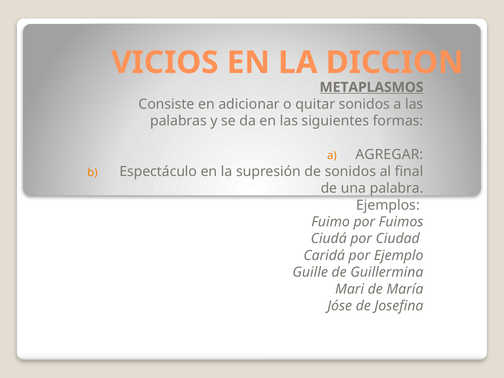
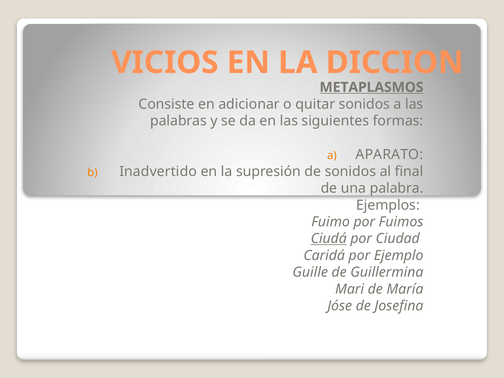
AGREGAR: AGREGAR -> APARATO
Espectáculo: Espectáculo -> Inadvertido
Ciudá underline: none -> present
